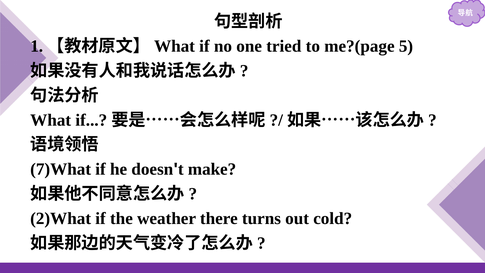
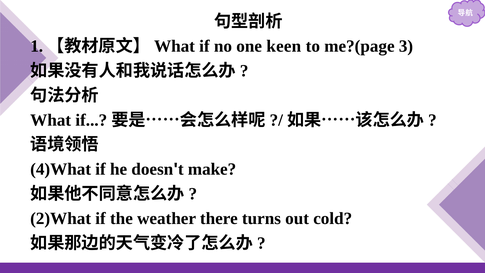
tried: tried -> keen
5: 5 -> 3
7)What: 7)What -> 4)What
